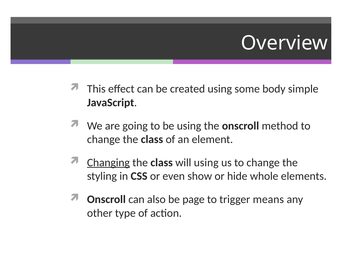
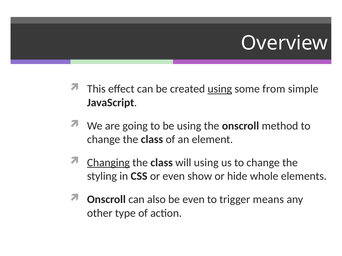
using at (220, 89) underline: none -> present
body: body -> from
be page: page -> even
